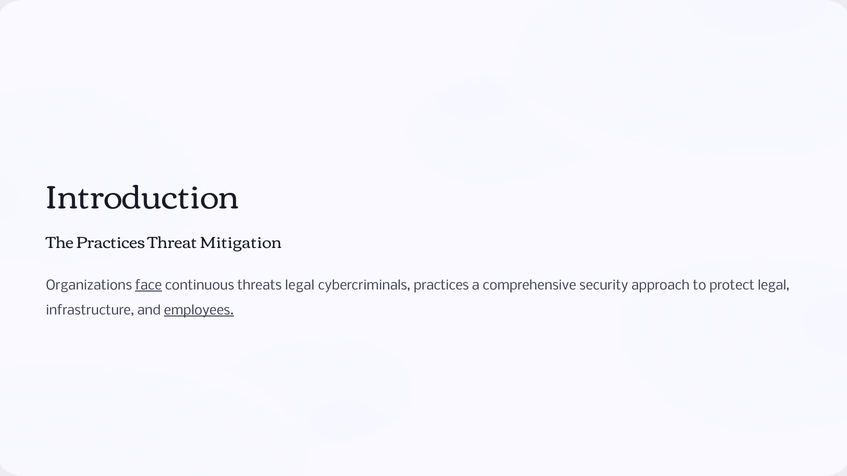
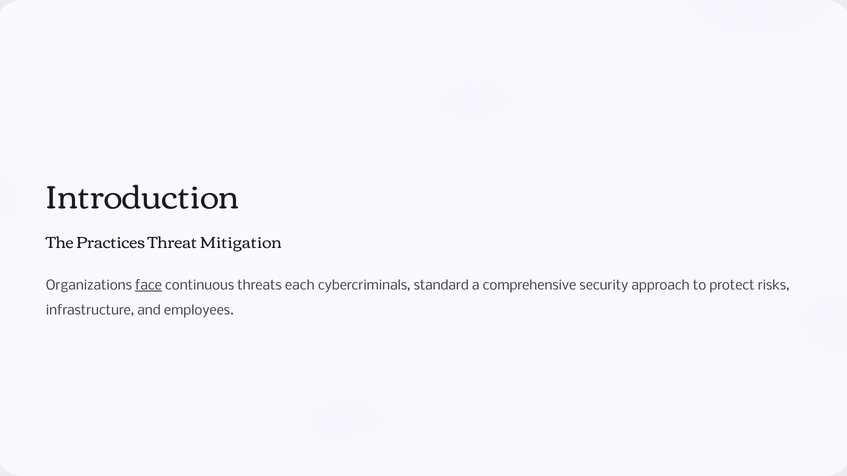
threats legal: legal -> each
cybercriminals practices: practices -> standard
protect legal: legal -> risks
employees underline: present -> none
